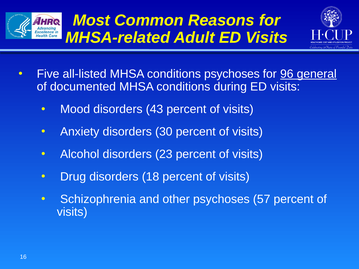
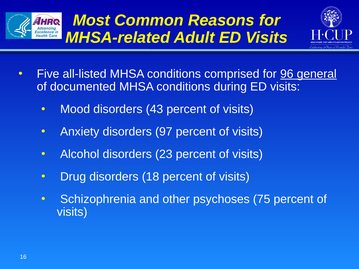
conditions psychoses: psychoses -> comprised
30: 30 -> 97
57: 57 -> 75
